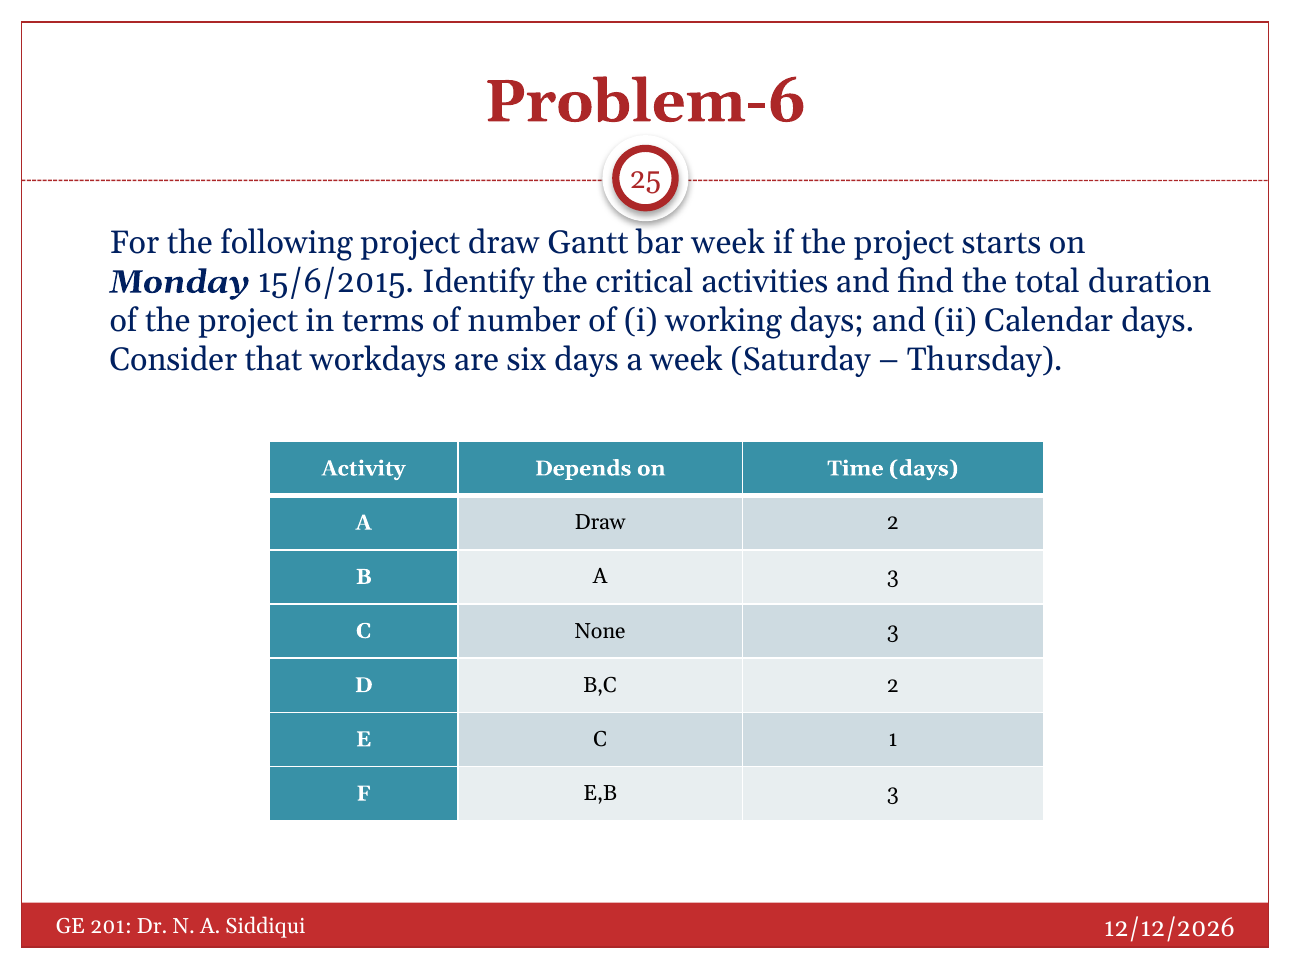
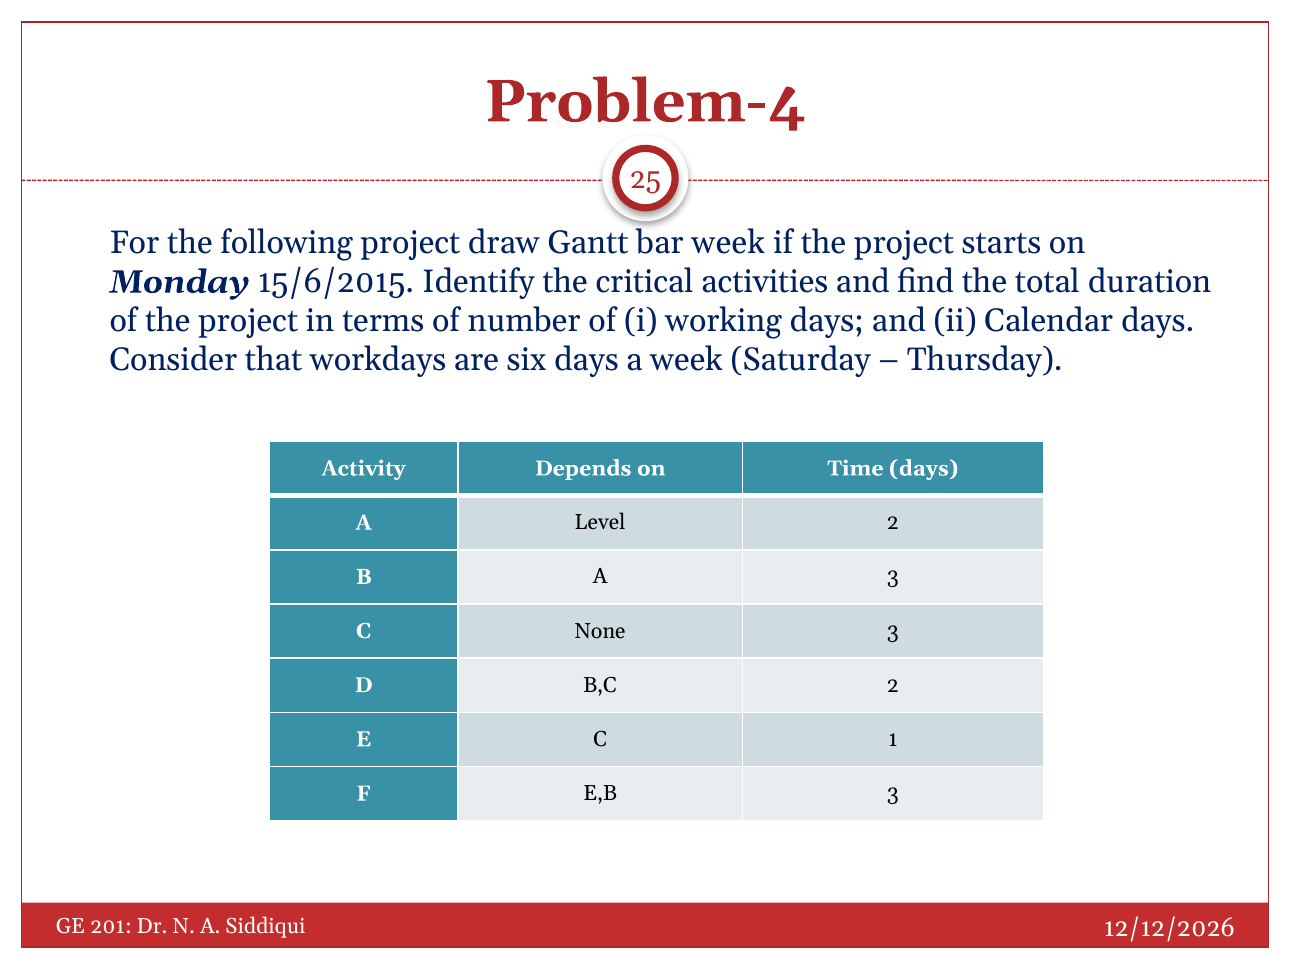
Problem-6: Problem-6 -> Problem-4
A Draw: Draw -> Level
